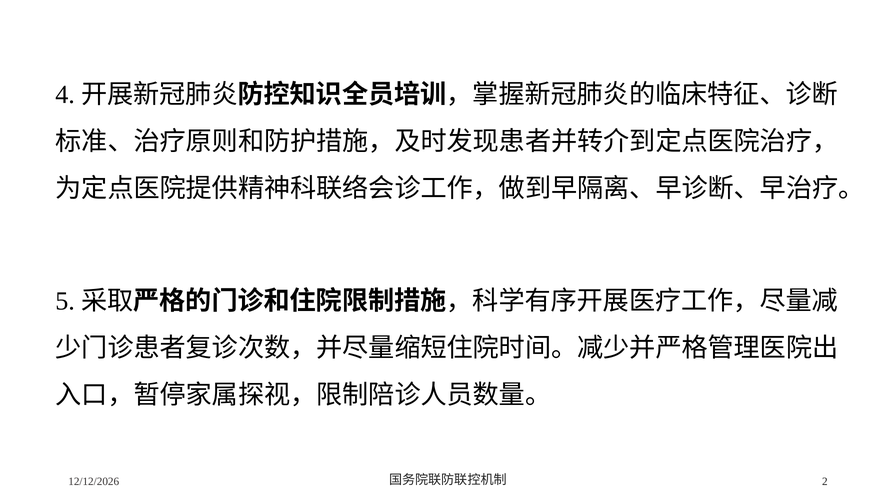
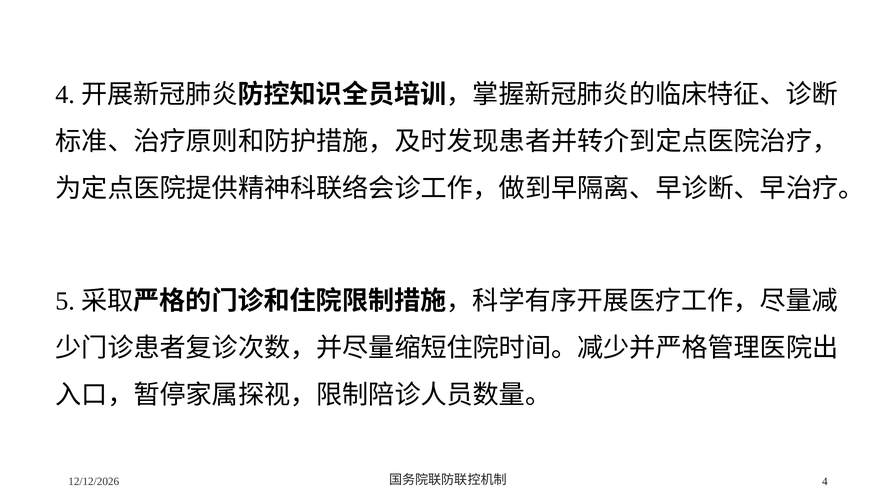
2 at (825, 481): 2 -> 4
